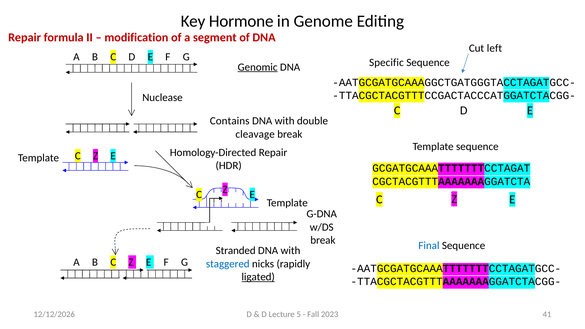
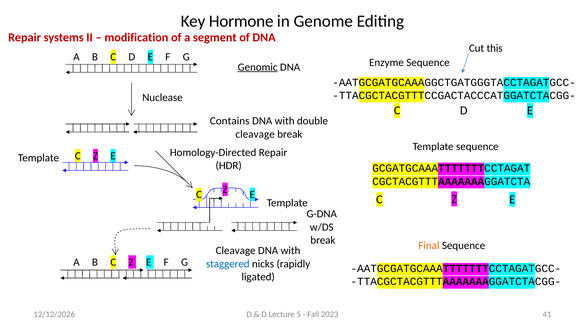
formula: formula -> systems
left: left -> this
Specific: Specific -> Enzyme
Final colour: blue -> orange
Stranded at (236, 251): Stranded -> Cleavage
ligated underline: present -> none
